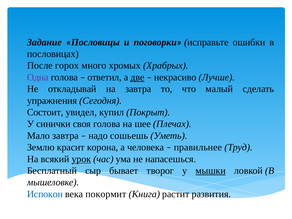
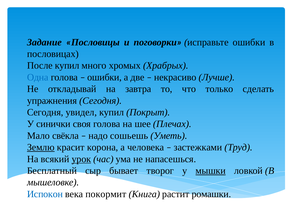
После горох: горох -> купил
Одна colour: purple -> blue
ответил at (105, 77): ответил -> ошибки
две underline: present -> none
малый: малый -> только
Состоит at (45, 112): Состоит -> Сегодня
Мало завтра: завтра -> свёкла
Землю underline: none -> present
правильнее: правильнее -> застежками
развития: развития -> ромашки
